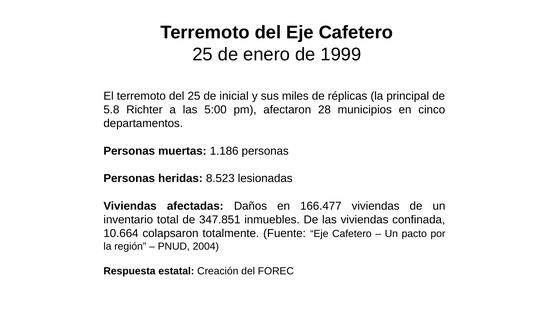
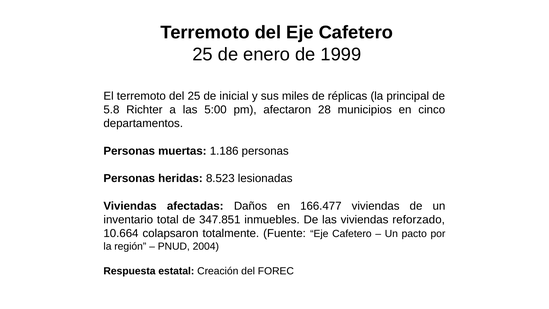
confinada: confinada -> reforzado
